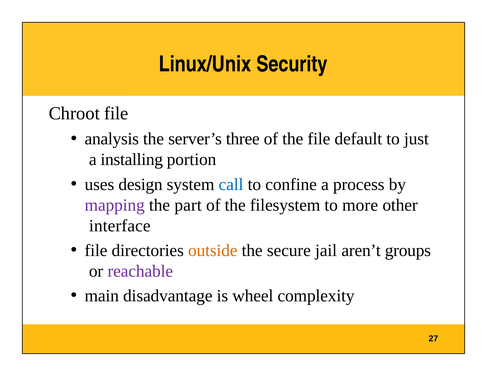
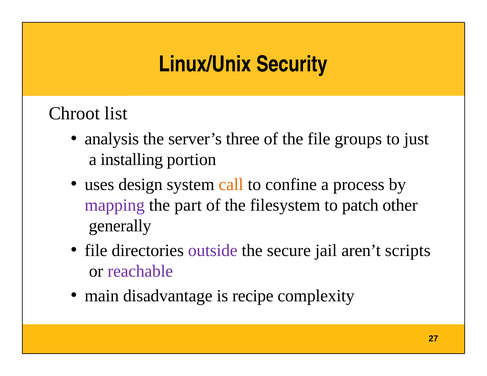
Chroot file: file -> list
default: default -> groups
call colour: blue -> orange
more: more -> patch
interface: interface -> generally
outside colour: orange -> purple
groups: groups -> scripts
wheel: wheel -> recipe
